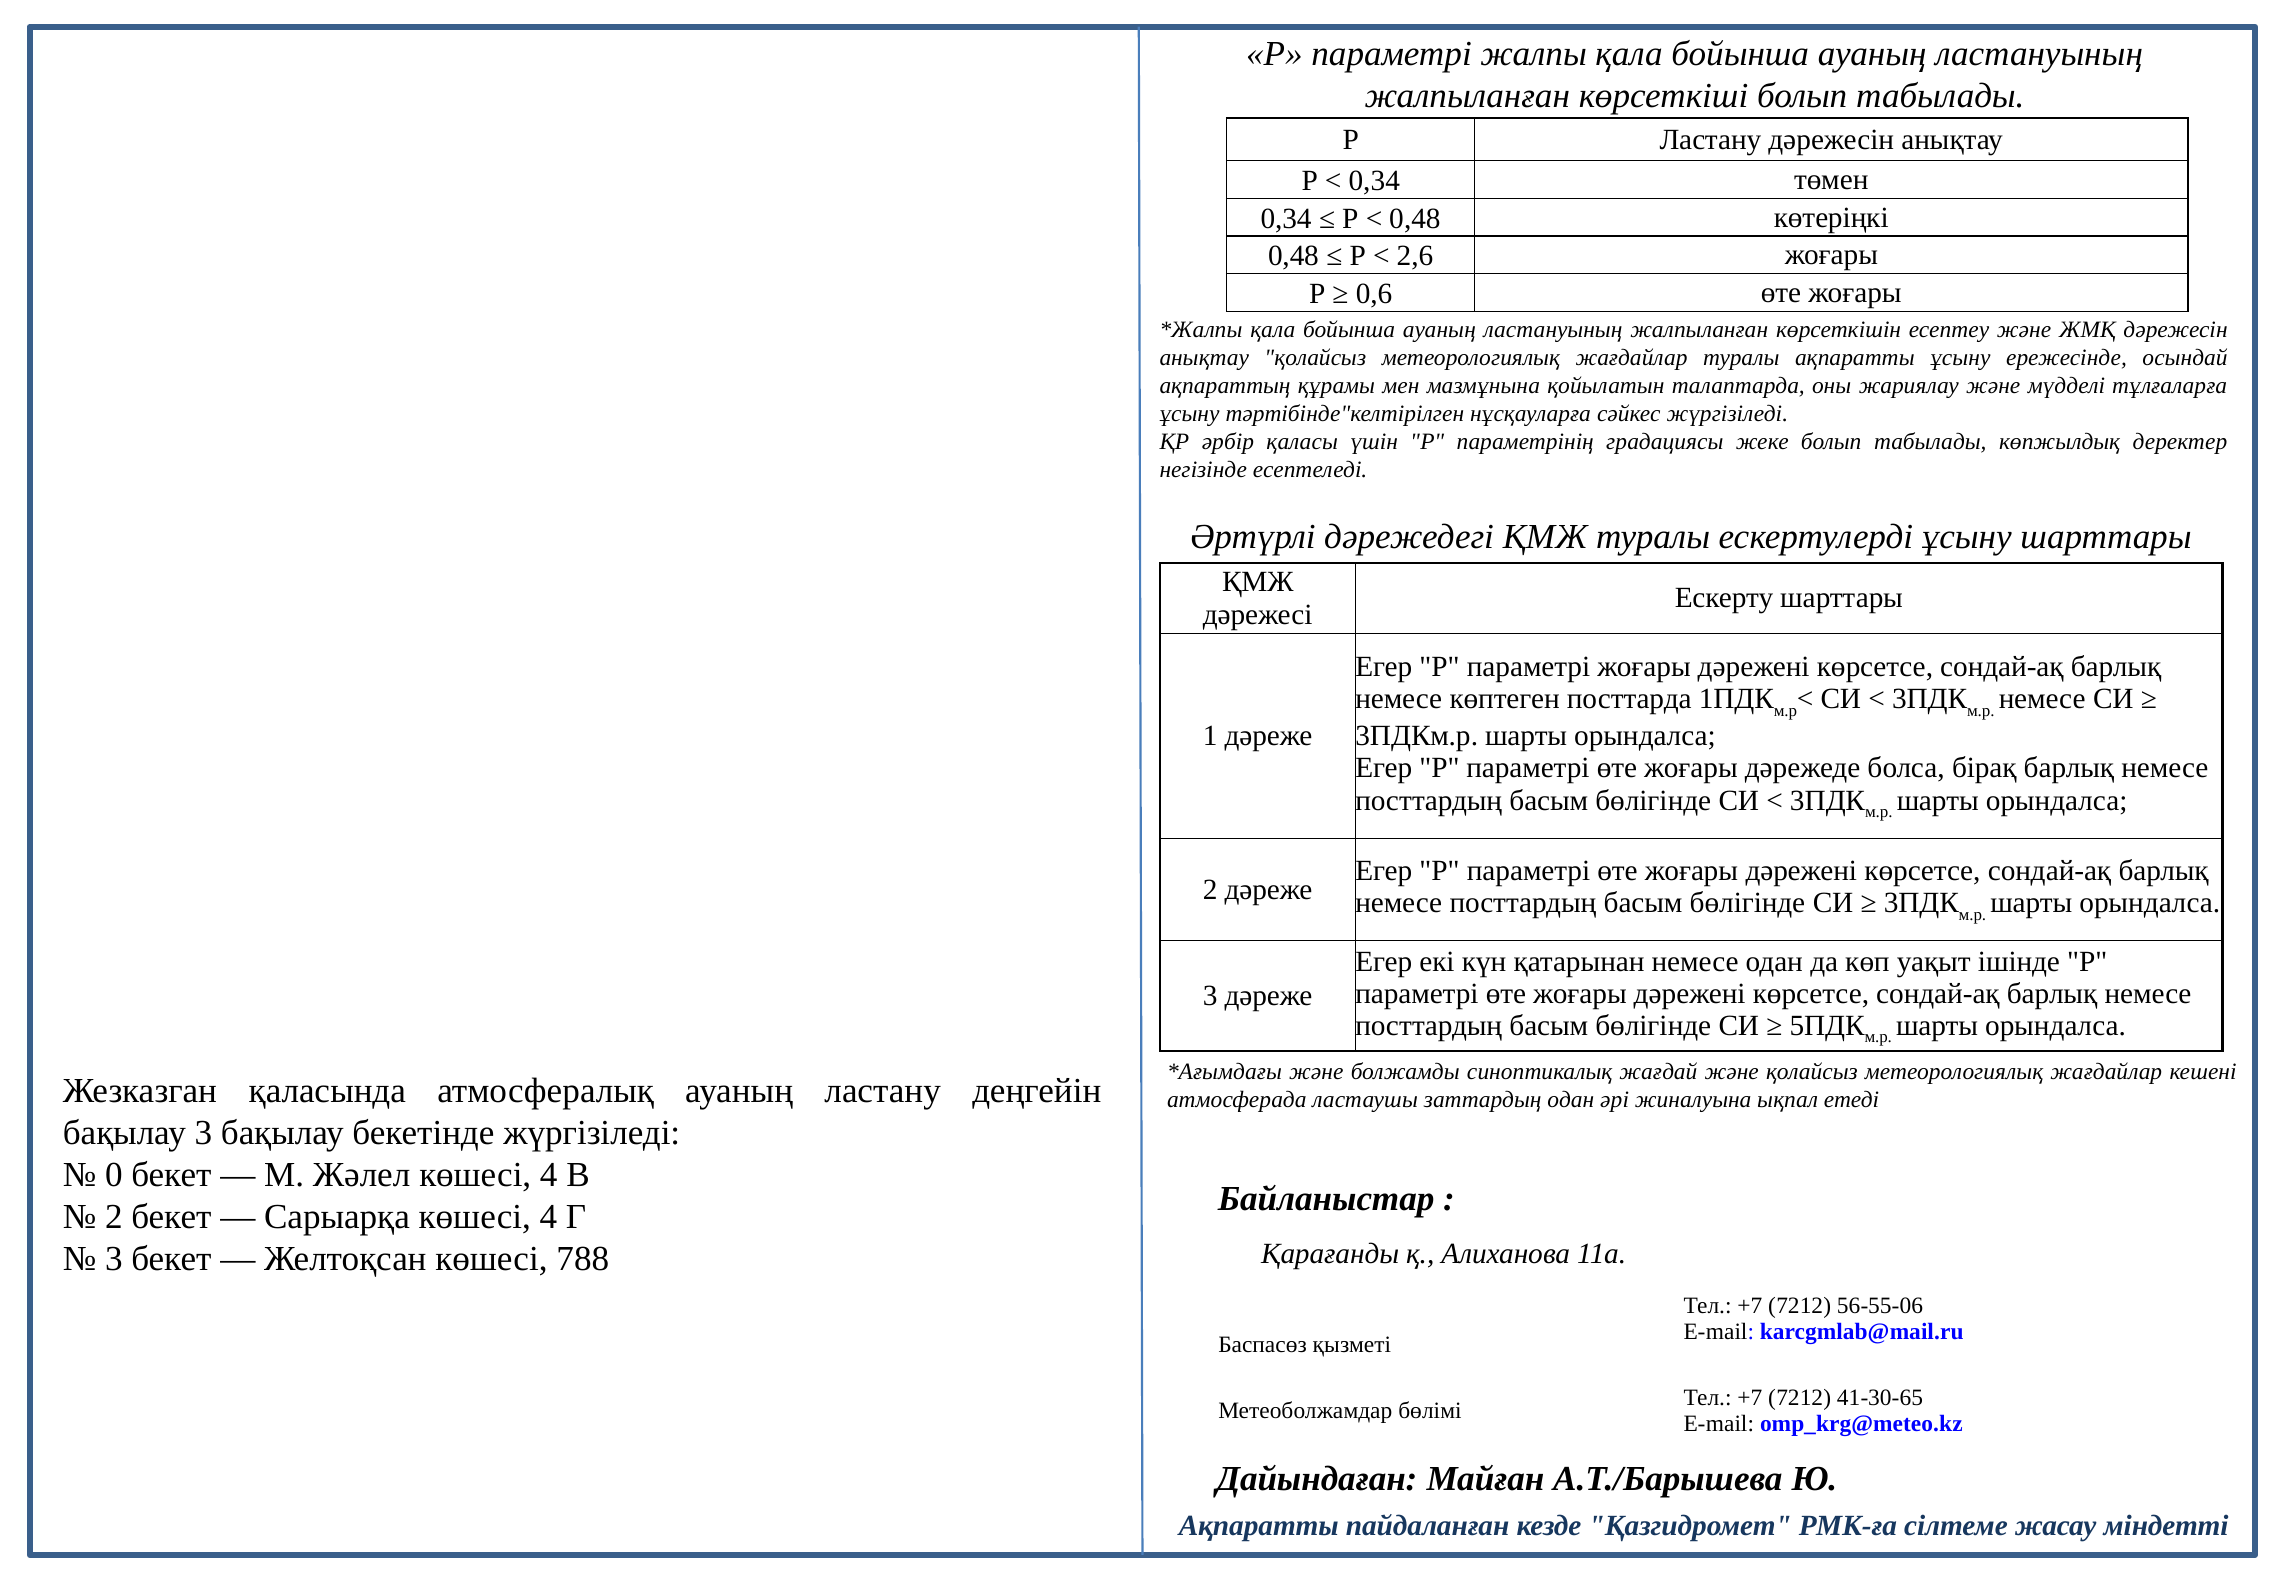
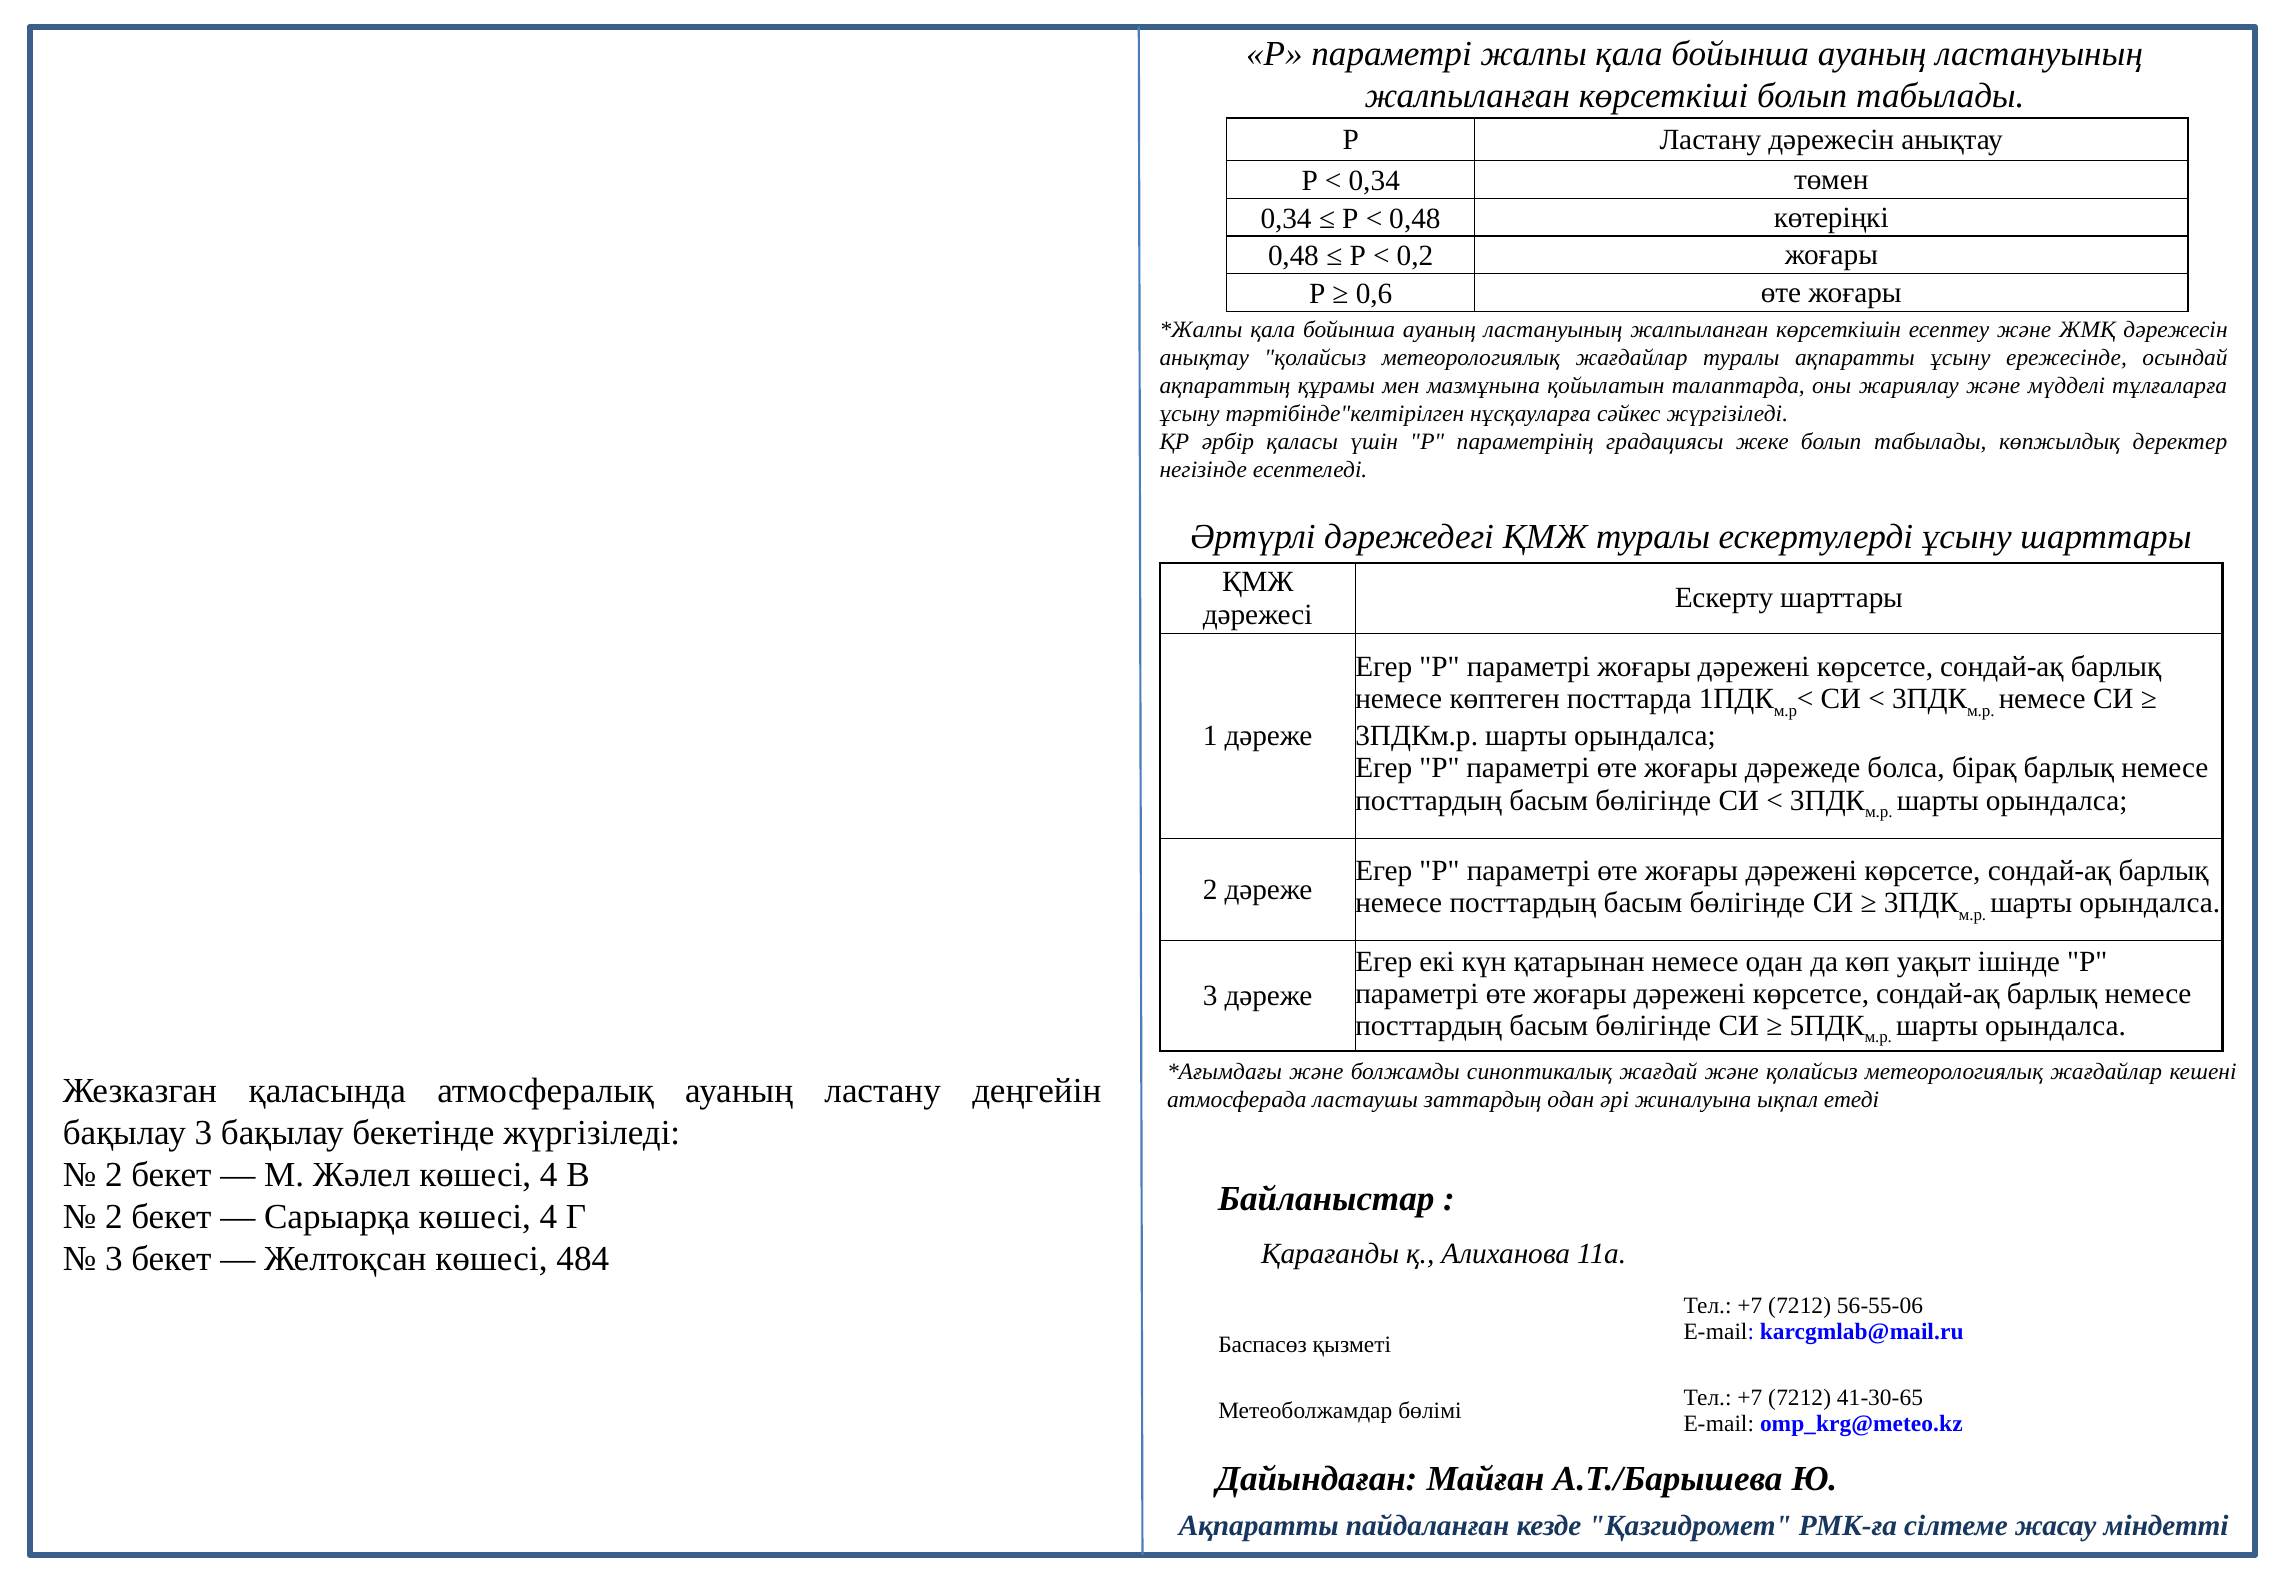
2,6: 2,6 -> 0,2
0 at (114, 1175): 0 -> 2
788: 788 -> 484
